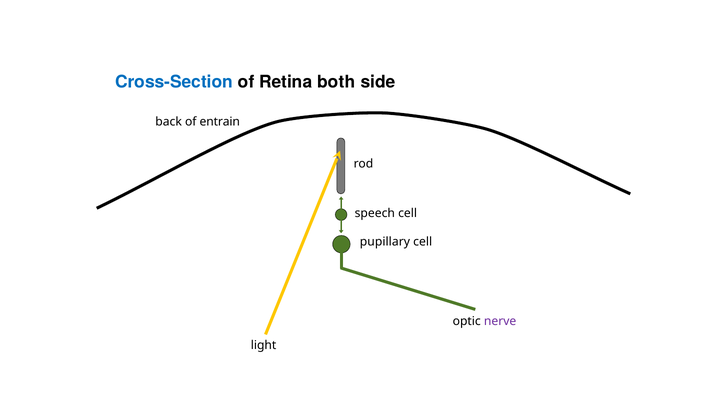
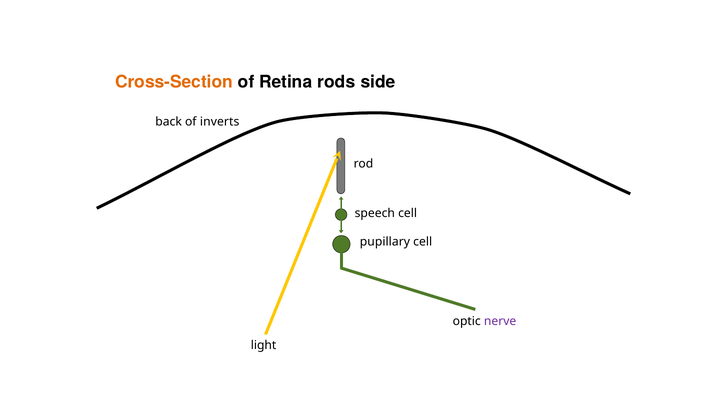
Cross-Section colour: blue -> orange
both: both -> rods
entrain: entrain -> inverts
